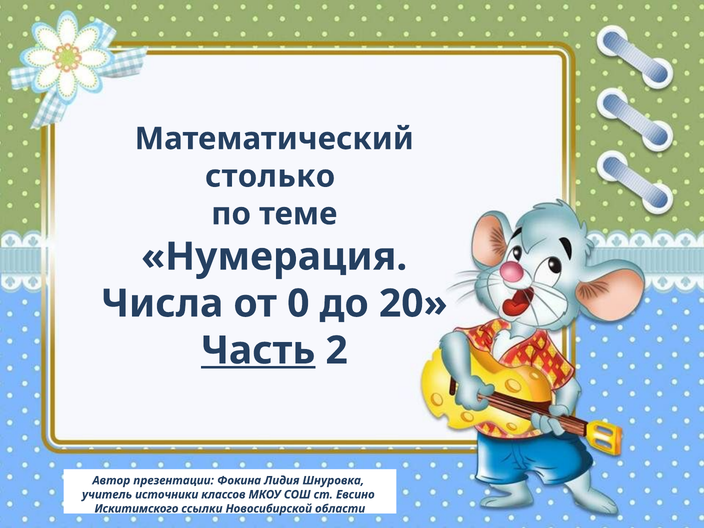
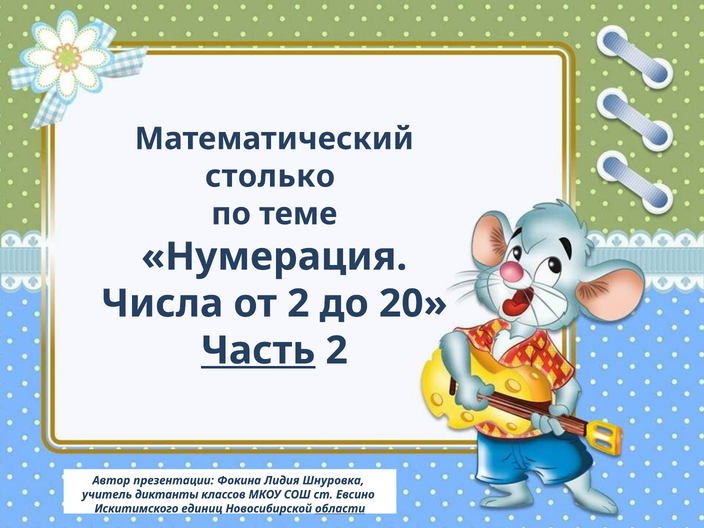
от 0: 0 -> 2
источники: источники -> диктанты
ссылки: ссылки -> единиц
области underline: none -> present
